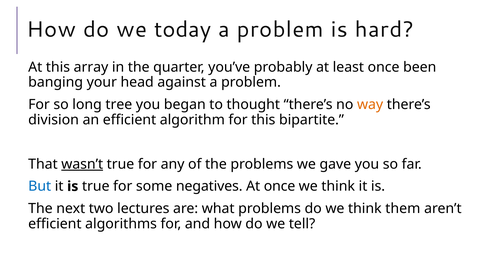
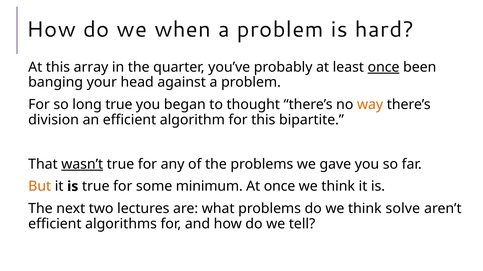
today: today -> when
once at (384, 67) underline: none -> present
long tree: tree -> true
But colour: blue -> orange
negatives: negatives -> minimum
them: them -> solve
